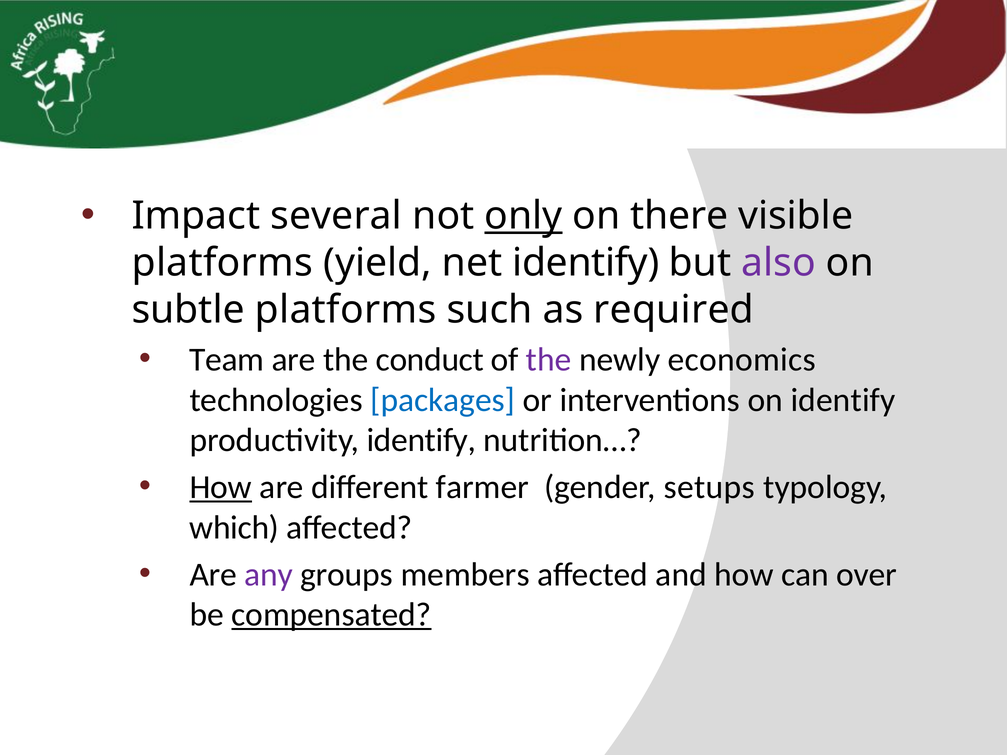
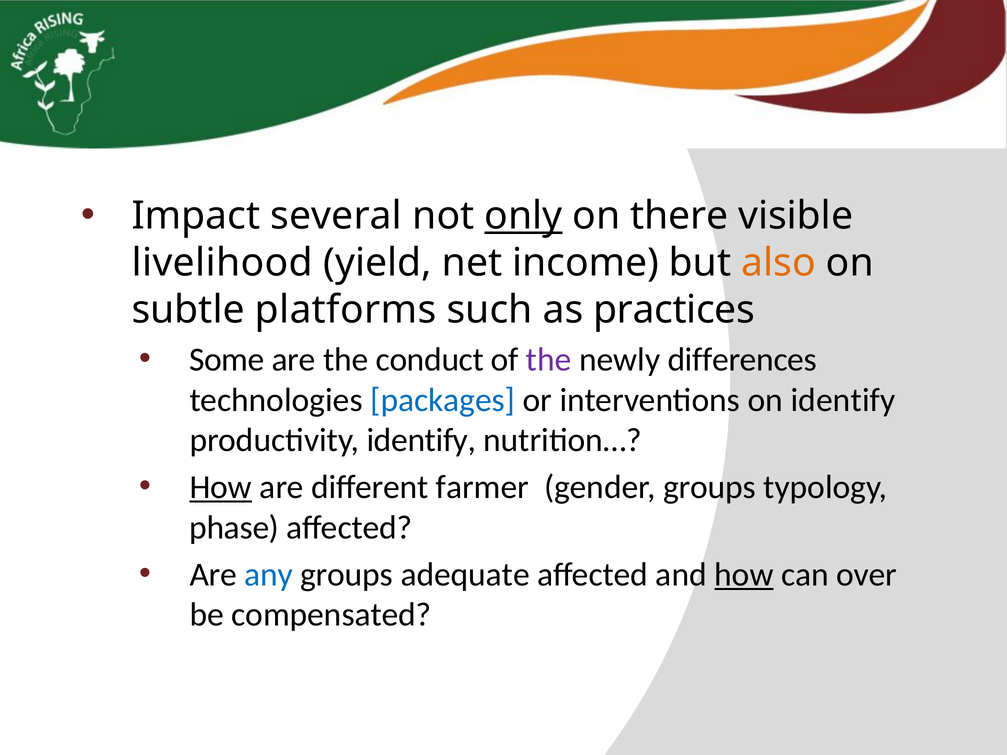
platforms at (222, 263): platforms -> livelihood
net identify: identify -> income
also colour: purple -> orange
required: required -> practices
Team: Team -> Some
economics: economics -> differences
gender setups: setups -> groups
which: which -> phase
any colour: purple -> blue
members: members -> adequate
how at (744, 575) underline: none -> present
compensated underline: present -> none
